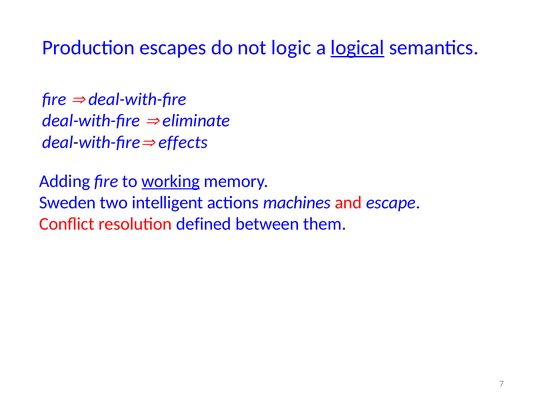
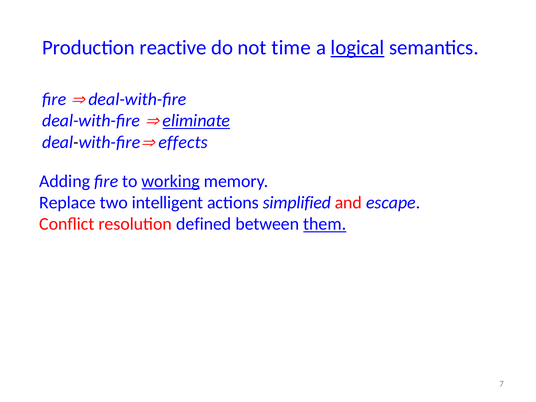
escapes: escapes -> reactive
logic: logic -> time
eliminate underline: none -> present
Sweden: Sweden -> Replace
machines: machines -> simplified
them underline: none -> present
